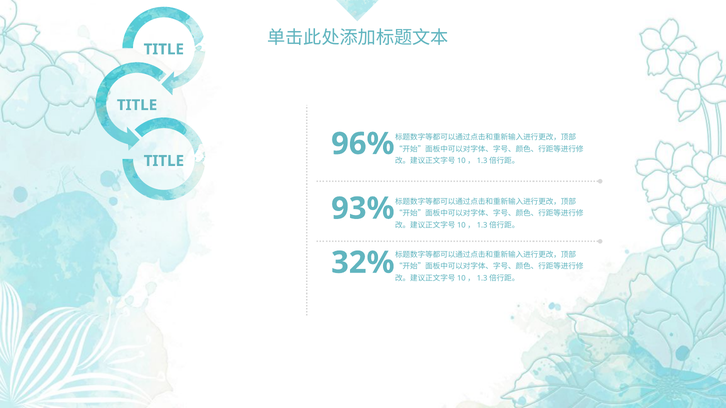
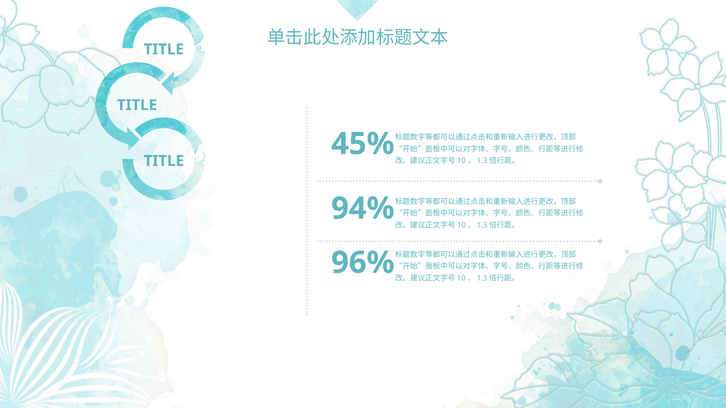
96%: 96% -> 45%
93%: 93% -> 94%
32%: 32% -> 96%
